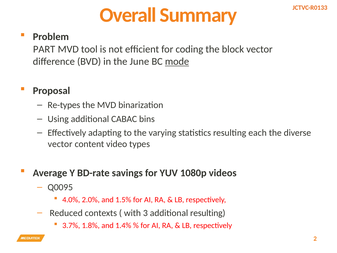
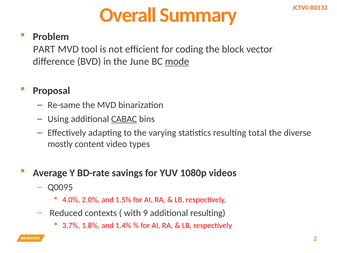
Re-types: Re-types -> Re-same
CABAC underline: none -> present
each: each -> total
vector at (60, 144): vector -> mostly
3: 3 -> 9
